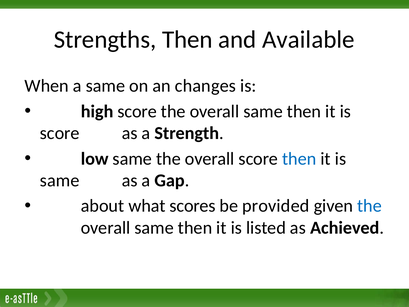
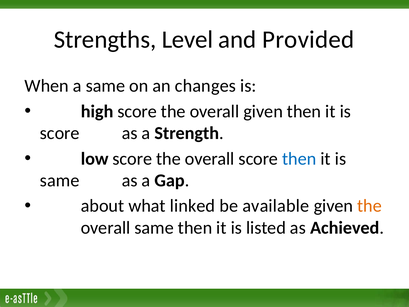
Strengths Then: Then -> Level
Available: Available -> Provided
same at (263, 111): same -> given
low same: same -> score
scores: scores -> linked
provided: provided -> available
the at (370, 206) colour: blue -> orange
